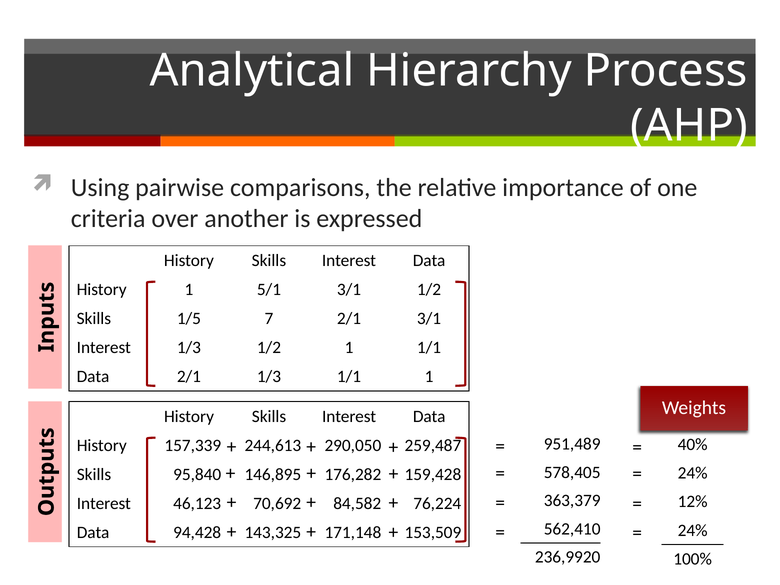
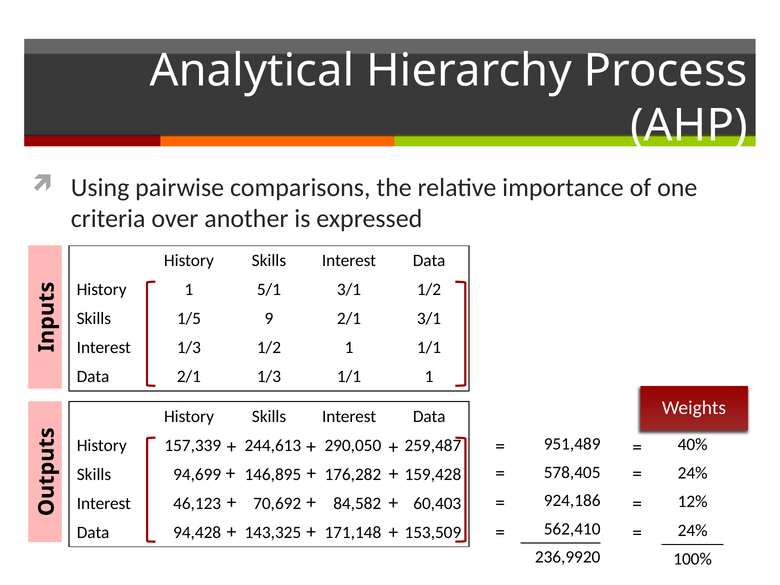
7: 7 -> 9
95,840: 95,840 -> 94,699
363,379: 363,379 -> 924,186
76,224: 76,224 -> 60,403
